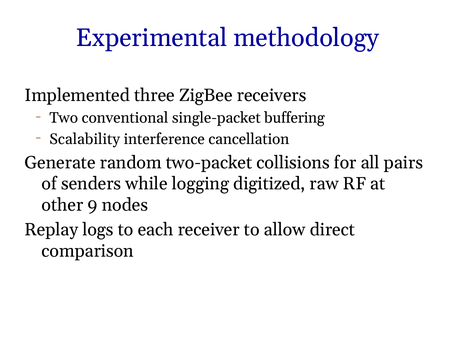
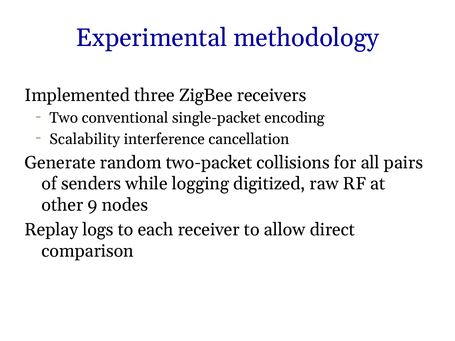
buffering: buffering -> encoding
